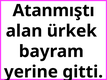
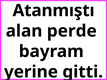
ürkek: ürkek -> perde
